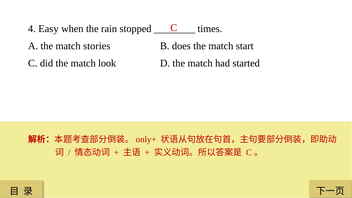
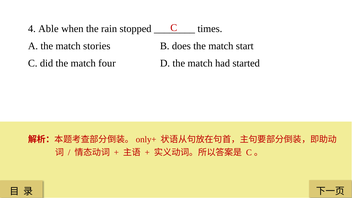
Easy: Easy -> Able
look: look -> four
